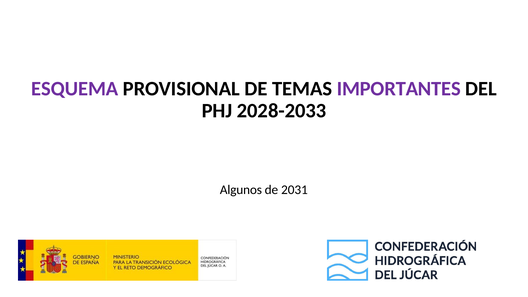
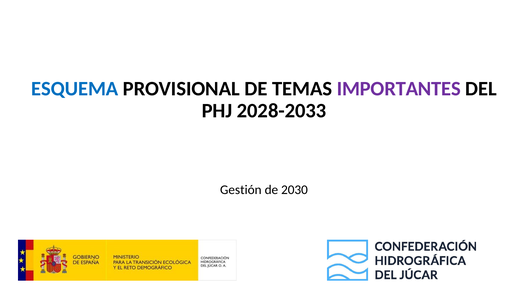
ESQUEMA colour: purple -> blue
Algunos: Algunos -> Gestión
2031: 2031 -> 2030
